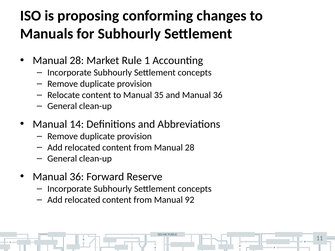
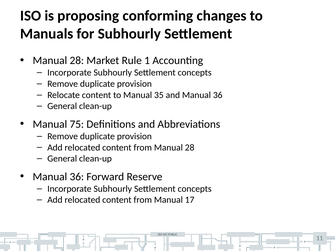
14: 14 -> 75
92: 92 -> 17
